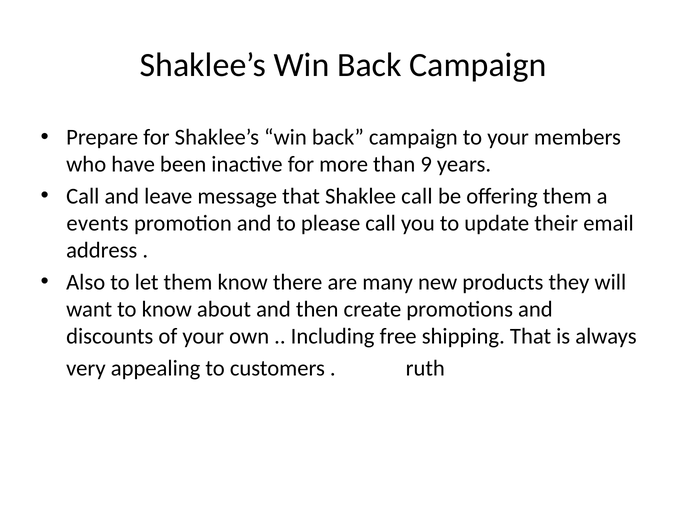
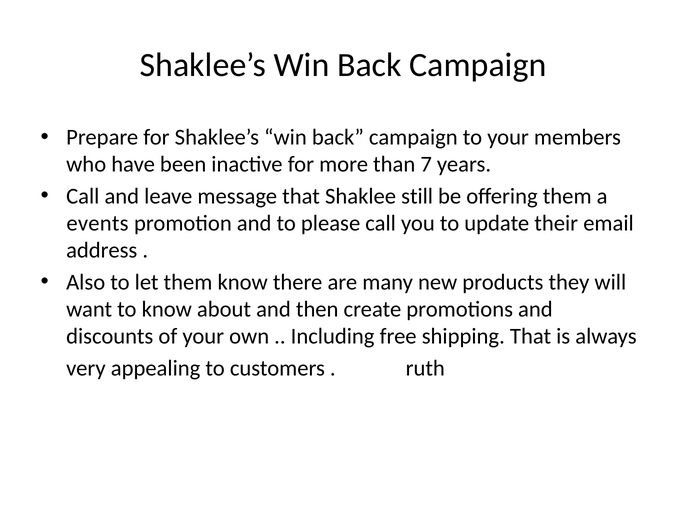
9: 9 -> 7
Shaklee call: call -> still
